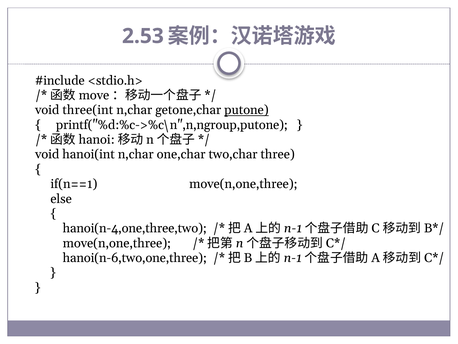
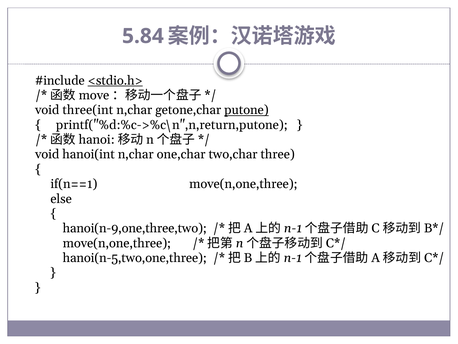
2.53: 2.53 -> 5.84
<stdio.h> underline: none -> present
printf("%d:%c->%c\n",n,ngroup,putone: printf("%d:%c->%c\n",n,ngroup,putone -> printf("%d:%c->%c\n",n,return,putone
hanoi(n-4,one,three,two: hanoi(n-4,one,three,two -> hanoi(n-9,one,three,two
hanoi(n-6,two,one,three: hanoi(n-6,two,one,three -> hanoi(n-5,two,one,three
